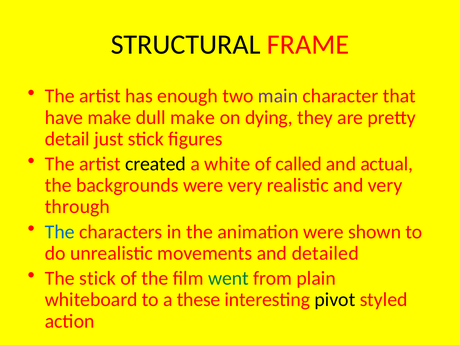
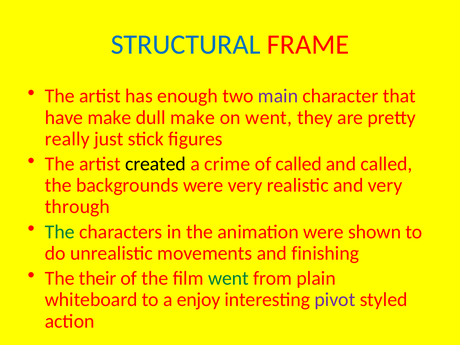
STRUCTURAL colour: black -> blue
on dying: dying -> went
detail: detail -> really
white: white -> crime
and actual: actual -> called
The at (60, 232) colour: blue -> green
detailed: detailed -> finishing
The stick: stick -> their
these: these -> enjoy
pivot colour: black -> purple
